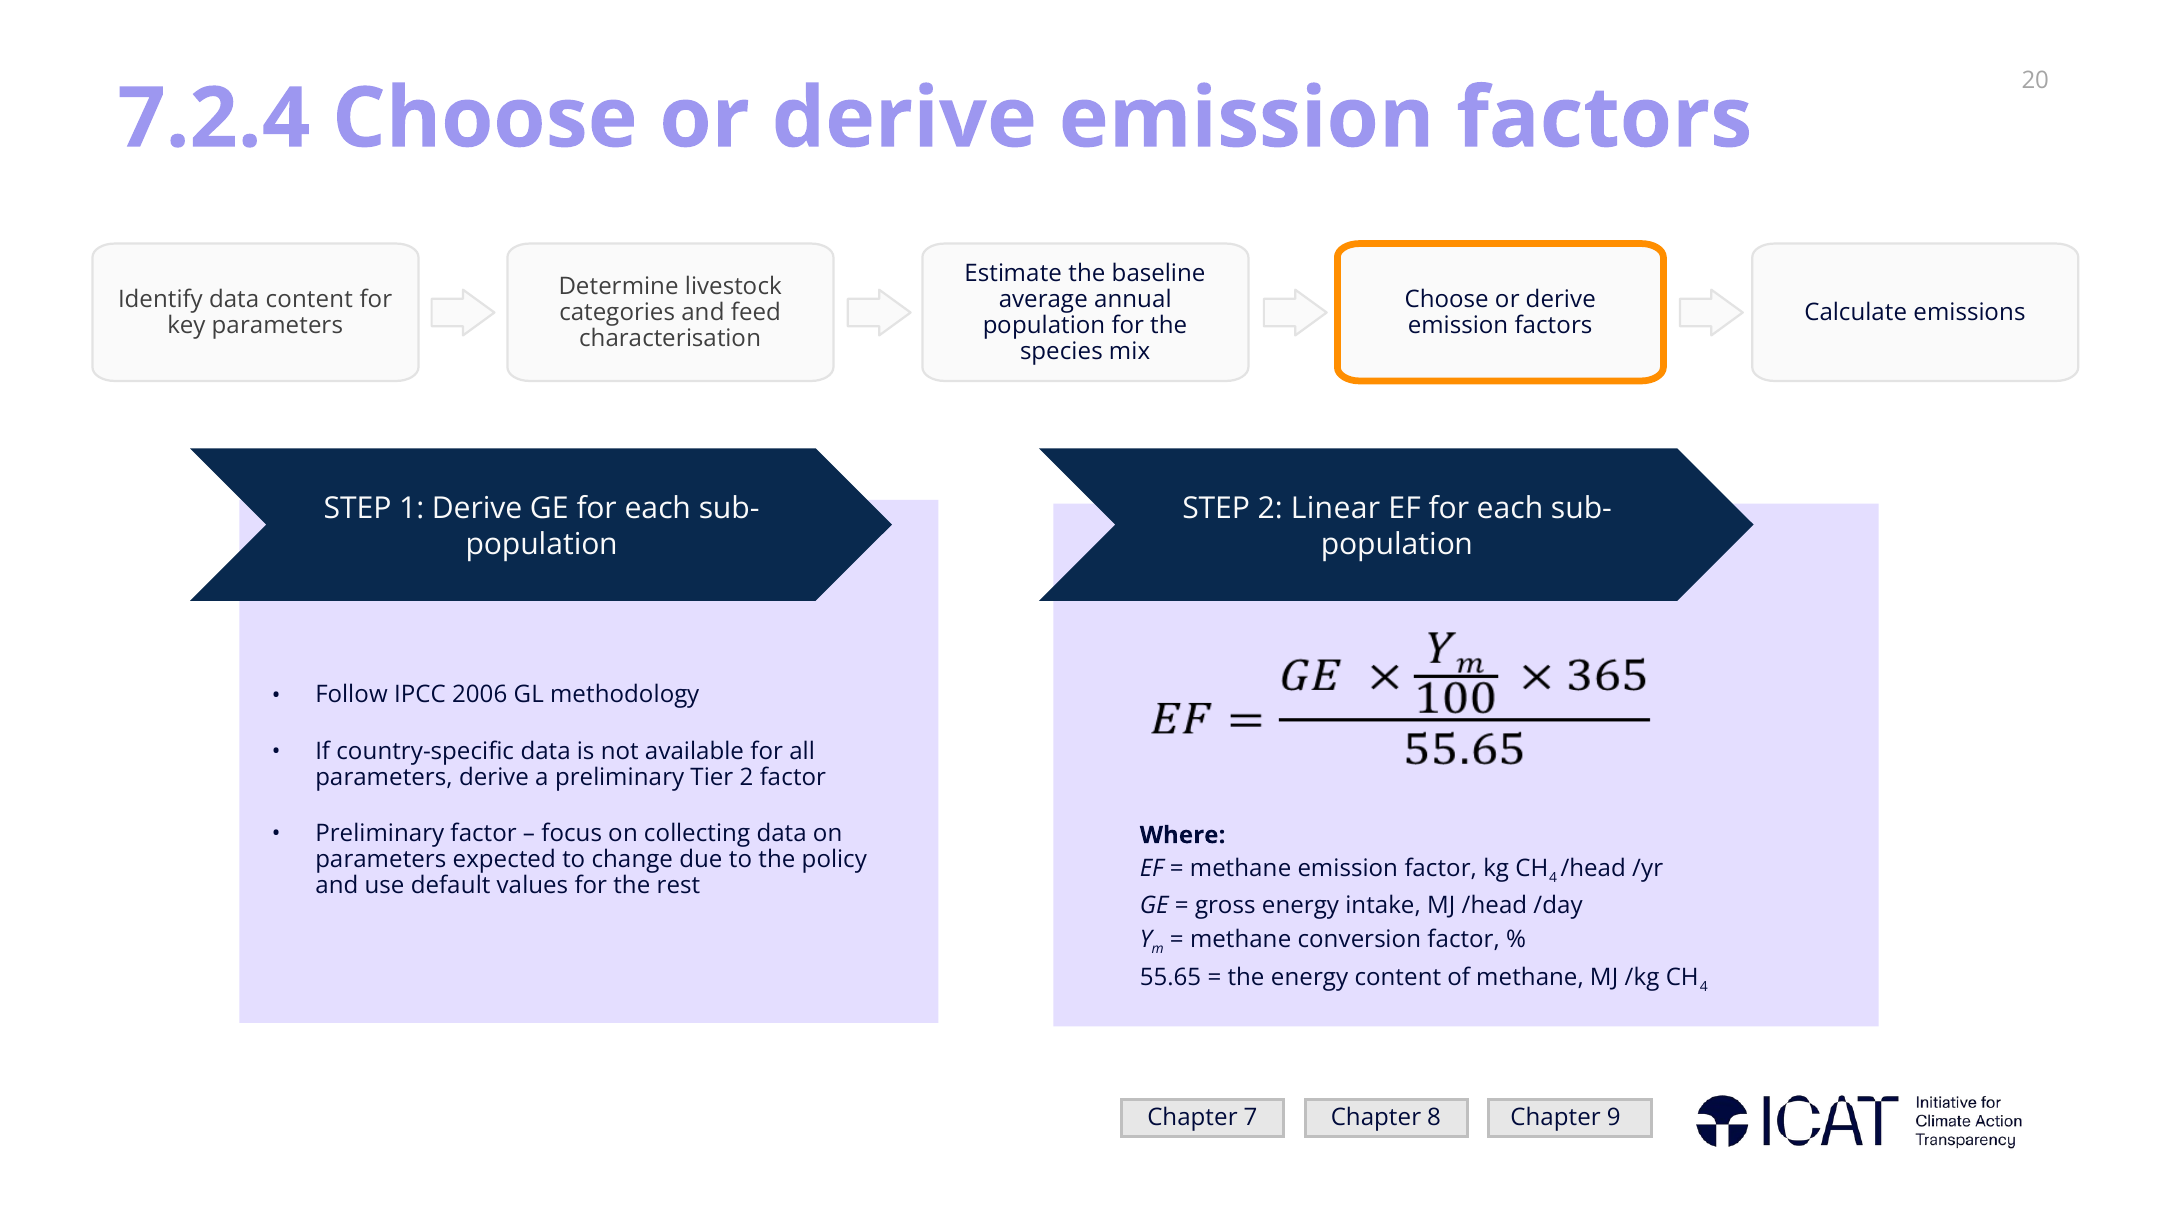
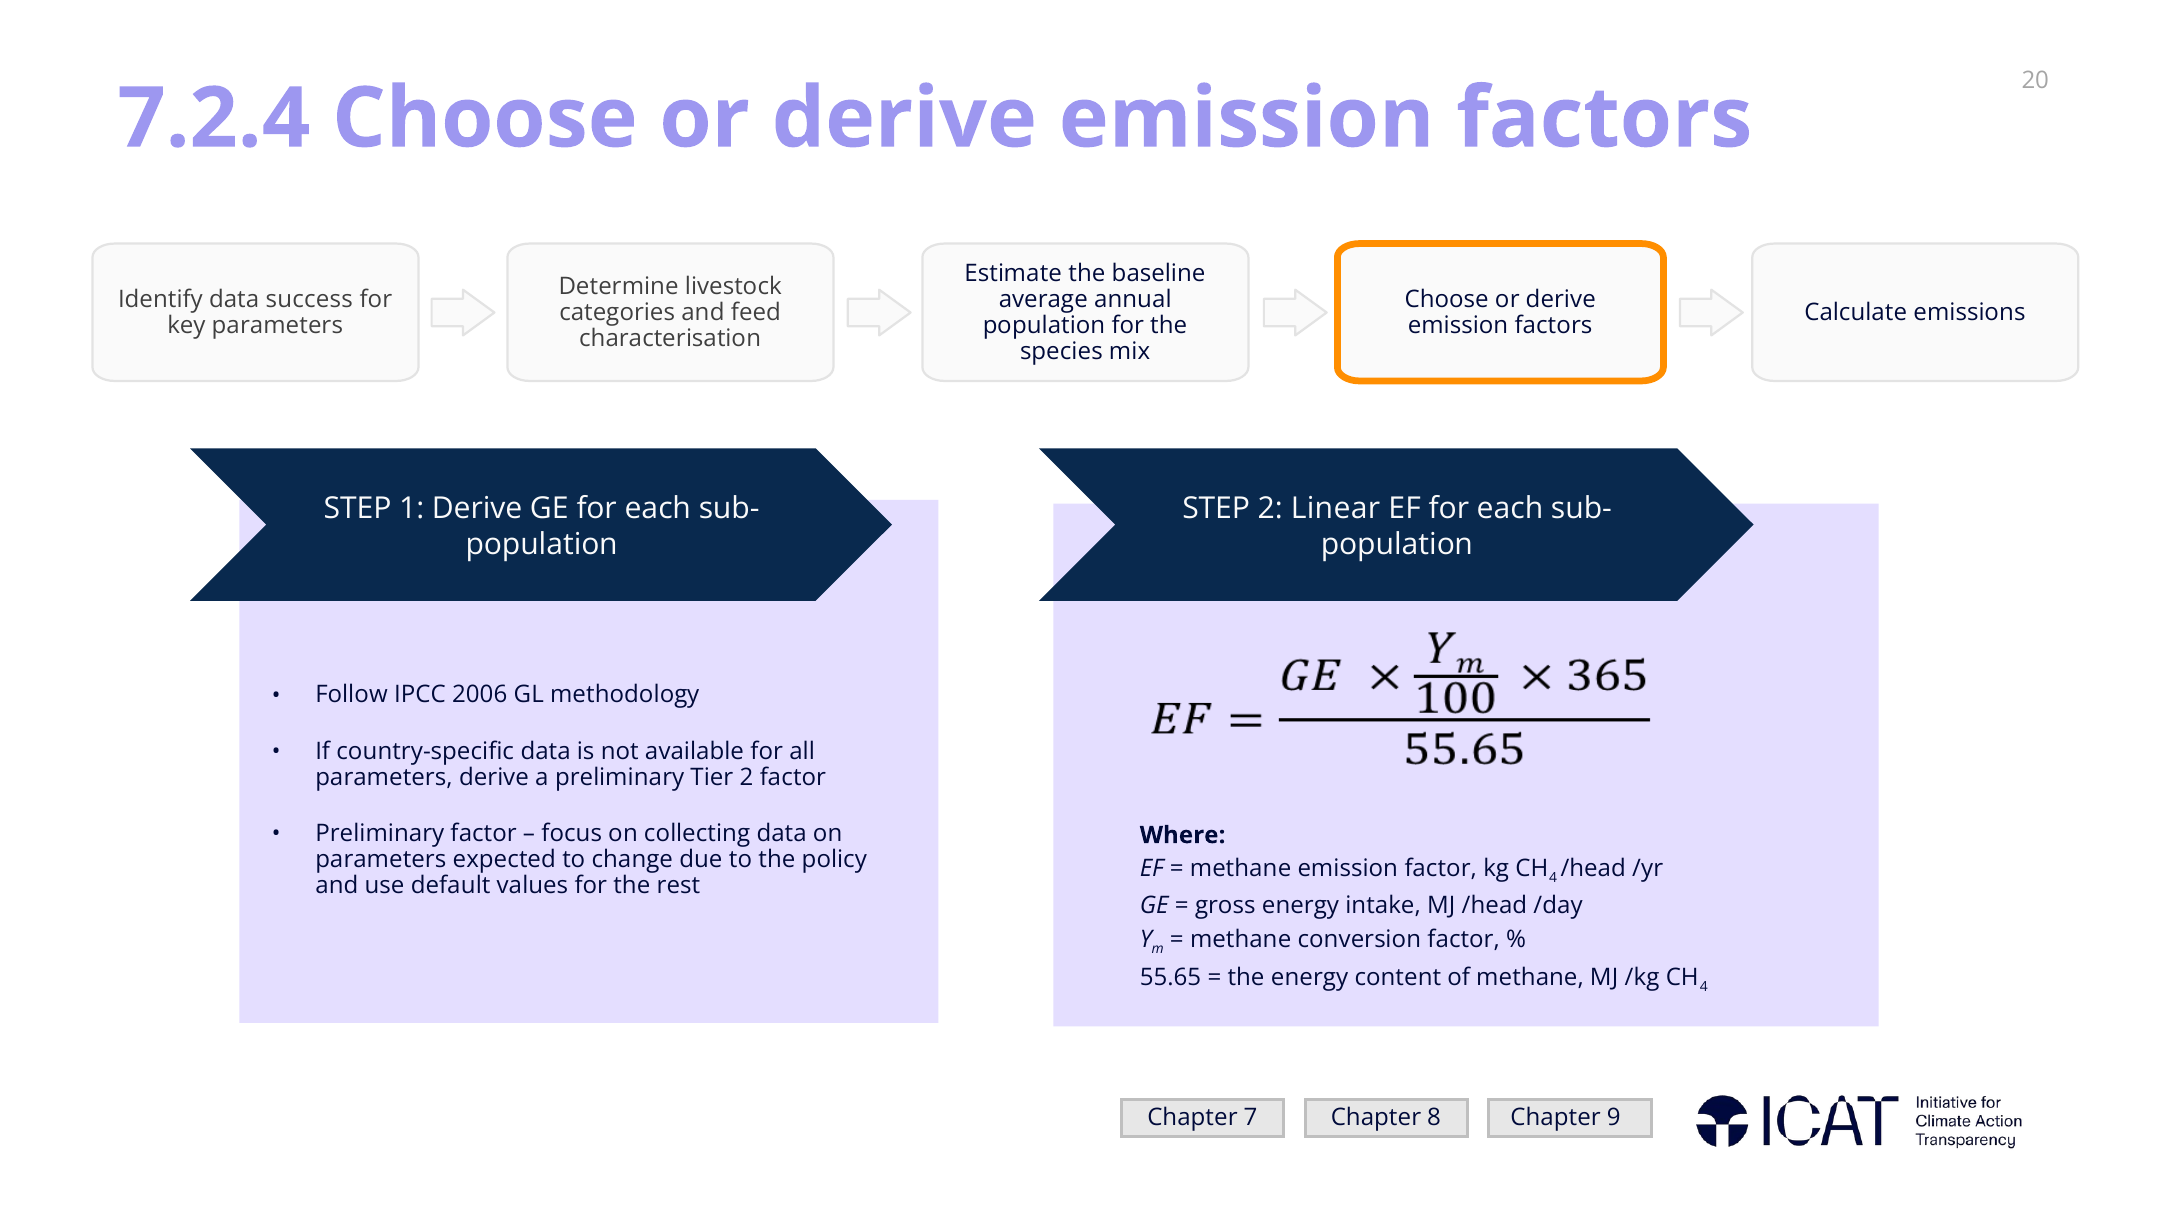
data content: content -> success
